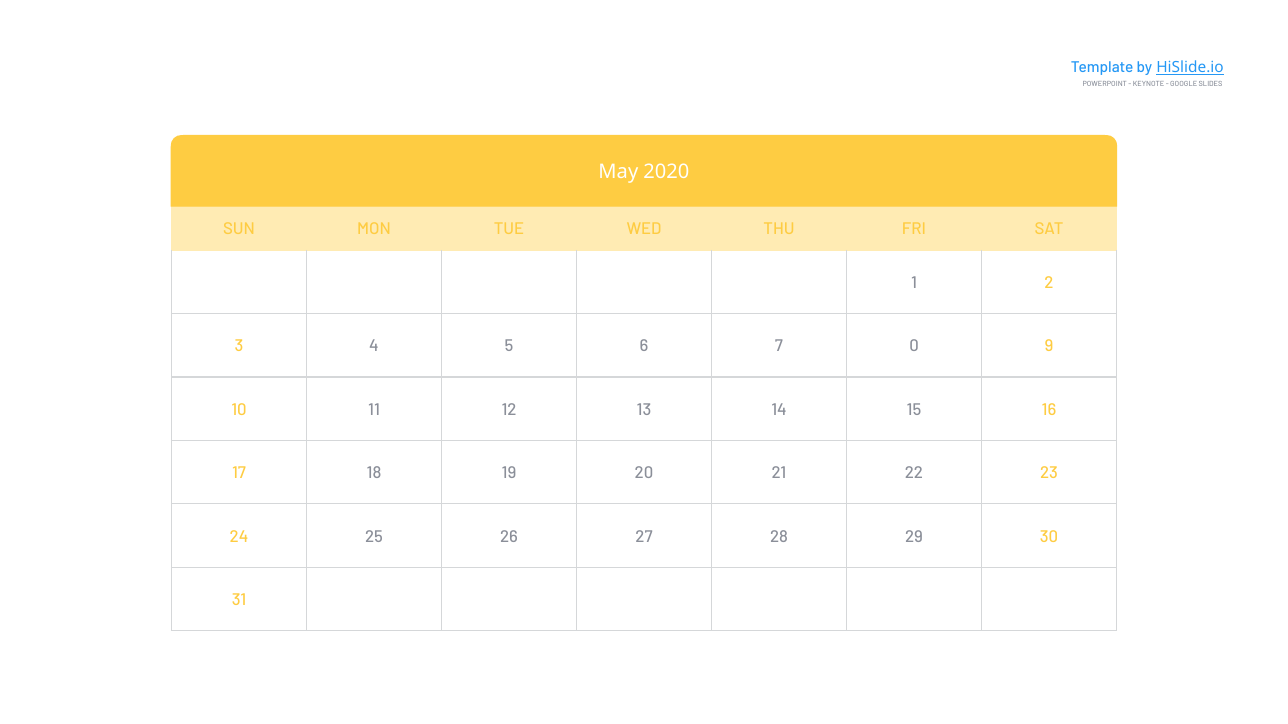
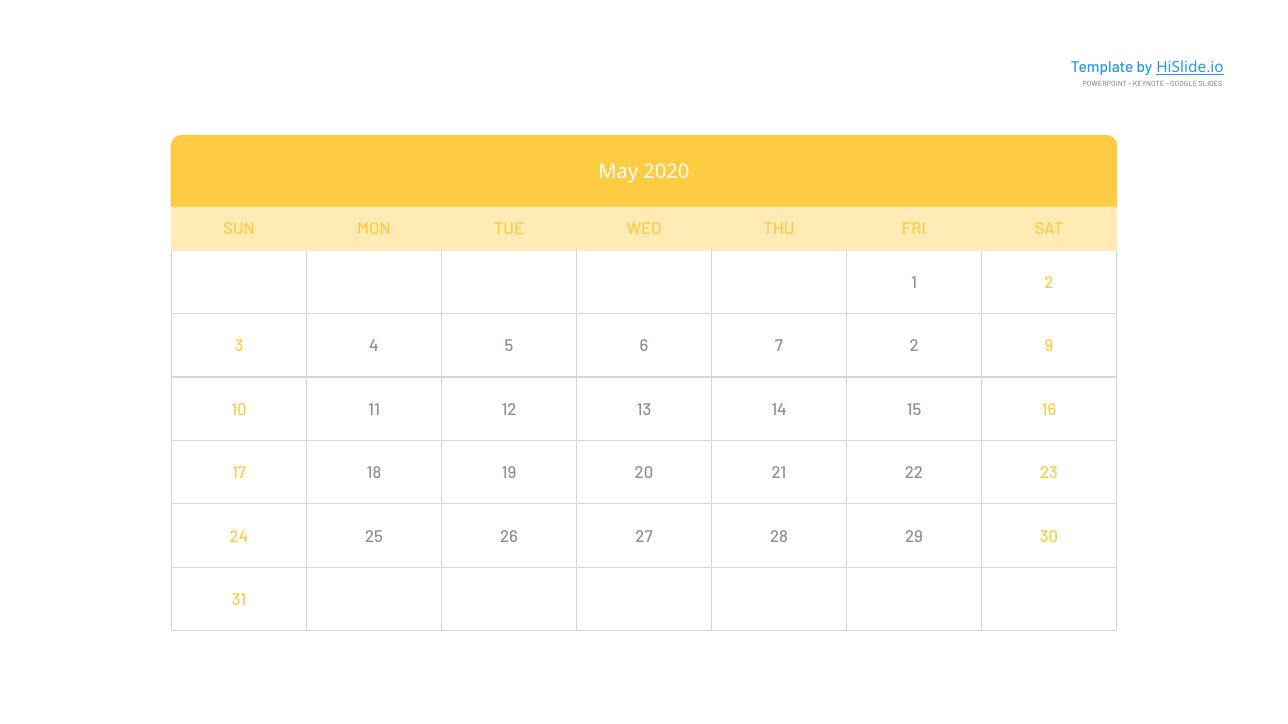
7 0: 0 -> 2
